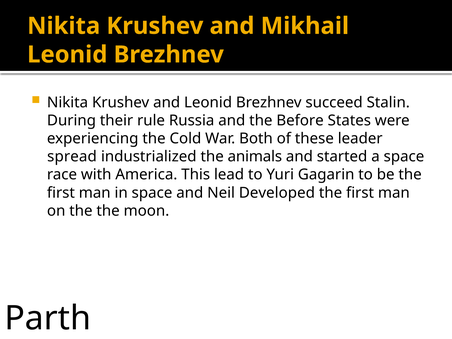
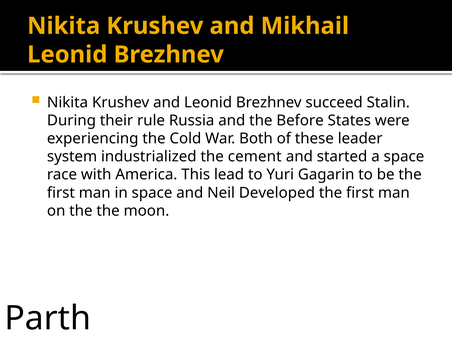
spread: spread -> system
animals: animals -> cement
